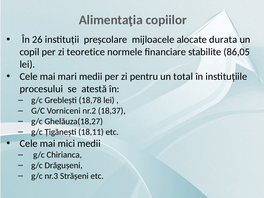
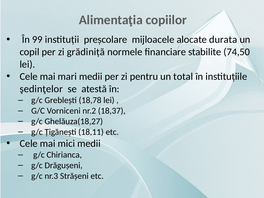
26: 26 -> 99
teoretice: teoretice -> grădiniță
86,05: 86,05 -> 74,50
procesului: procesului -> şedinţelor
